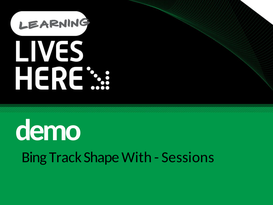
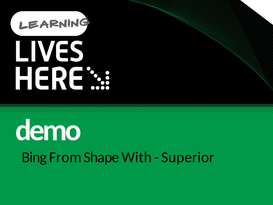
Track: Track -> From
Sessions: Sessions -> Superior
